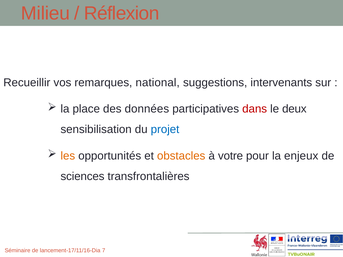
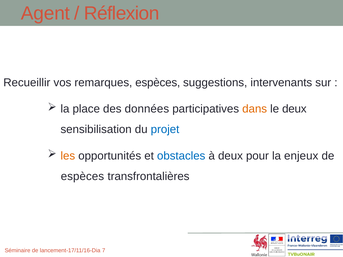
Milieu: Milieu -> Agent
remarques national: national -> espèces
dans colour: red -> orange
obstacles colour: orange -> blue
à votre: votre -> deux
sciences at (82, 176): sciences -> espèces
